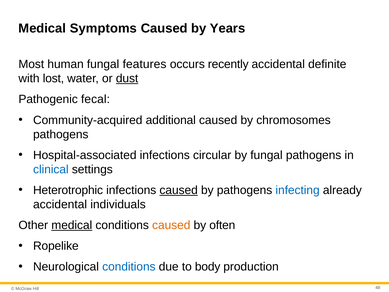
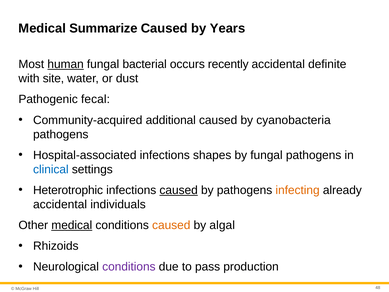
Symptoms: Symptoms -> Summarize
human underline: none -> present
features: features -> bacterial
lost: lost -> site
dust underline: present -> none
chromosomes: chromosomes -> cyanobacteria
circular: circular -> shapes
infecting colour: blue -> orange
often: often -> algal
Ropelike: Ropelike -> Rhizoids
conditions at (129, 267) colour: blue -> purple
body: body -> pass
